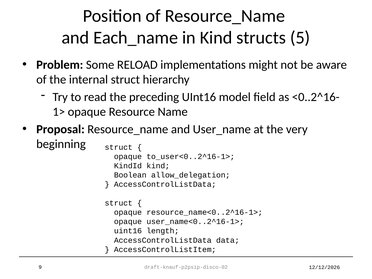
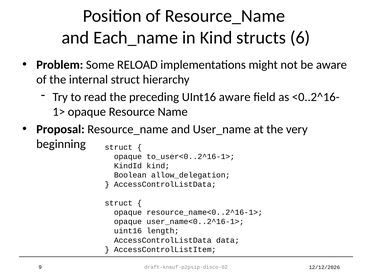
5: 5 -> 6
UInt16 model: model -> aware
